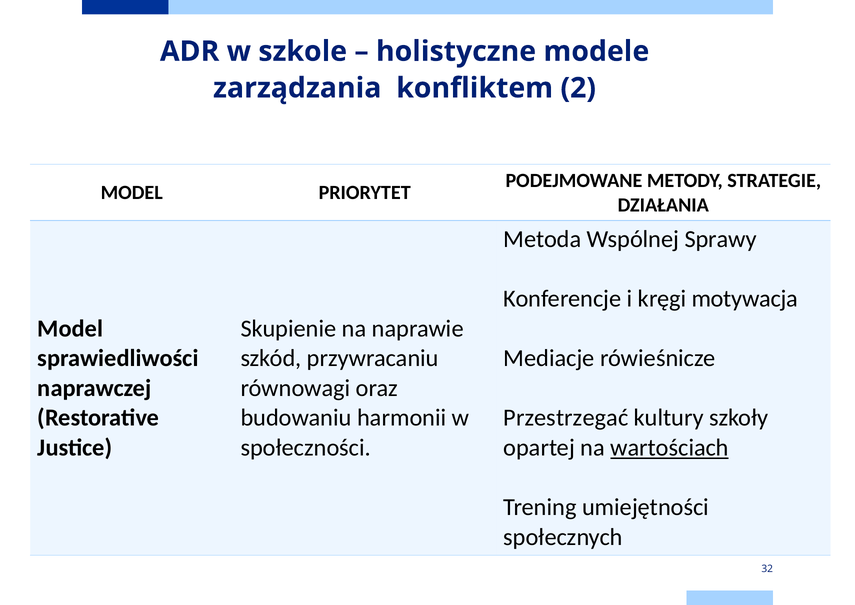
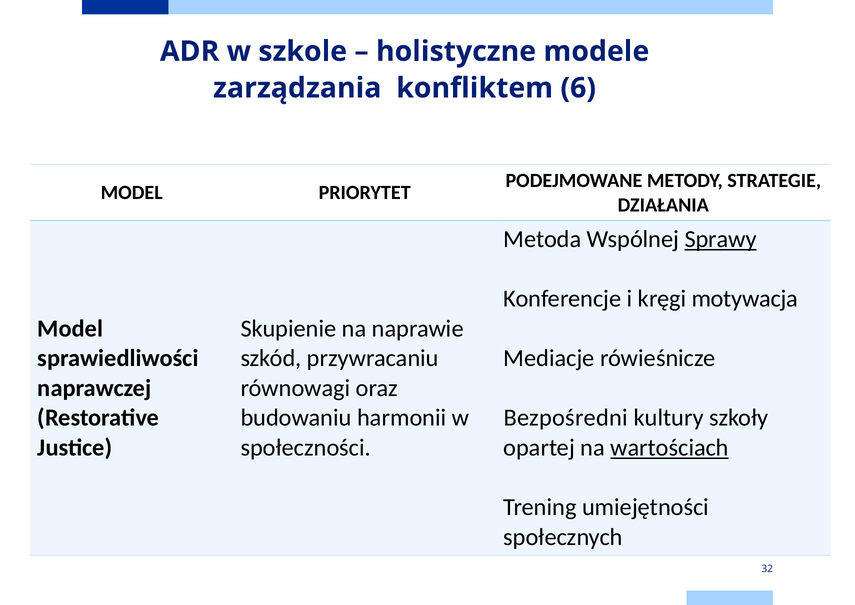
2: 2 -> 6
Sprawy underline: none -> present
Przestrzegać: Przestrzegać -> Bezpośredni
